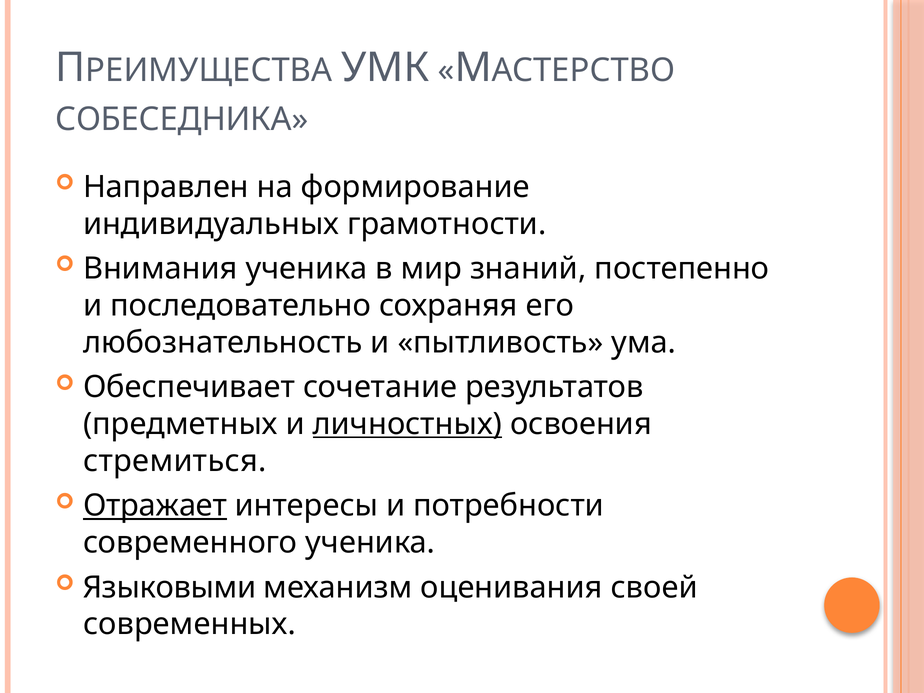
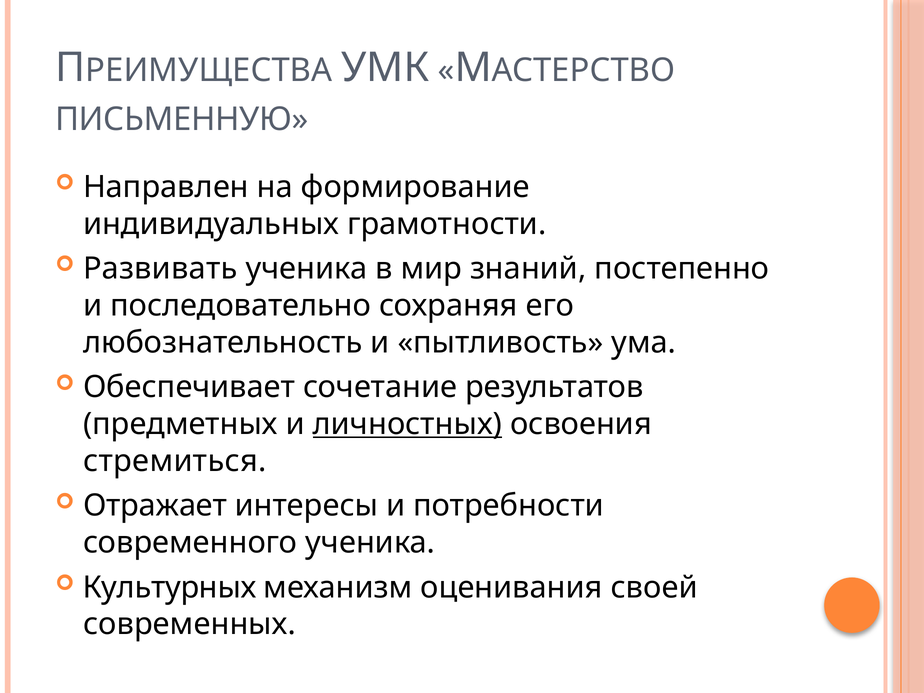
СОБЕСЕДНИКА: СОБЕСЕДНИКА -> ПИСЬМЕННУЮ
Внимания: Внимания -> Развивать
Отражает underline: present -> none
Языковыми: Языковыми -> Культурных
